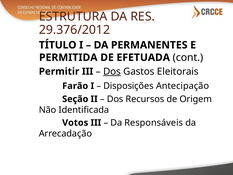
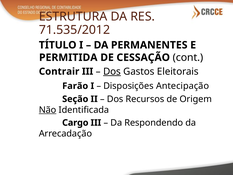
29.376/2012: 29.376/2012 -> 71.535/2012
EFETUADA: EFETUADA -> CESSAÇÃO
Permitir: Permitir -> Contrair
Não underline: none -> present
Votos: Votos -> Cargo
Responsáveis: Responsáveis -> Respondendo
